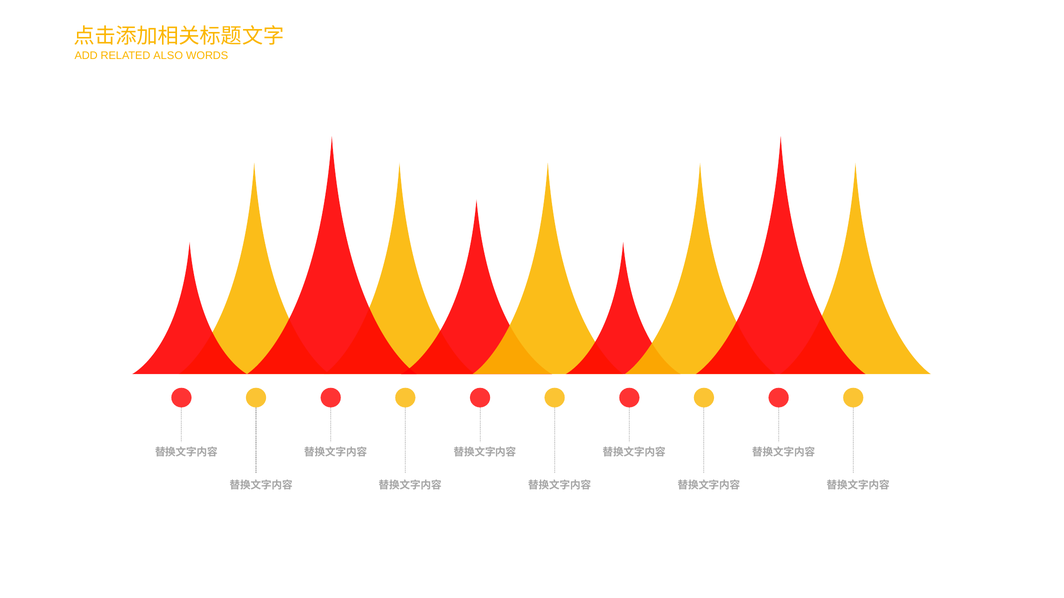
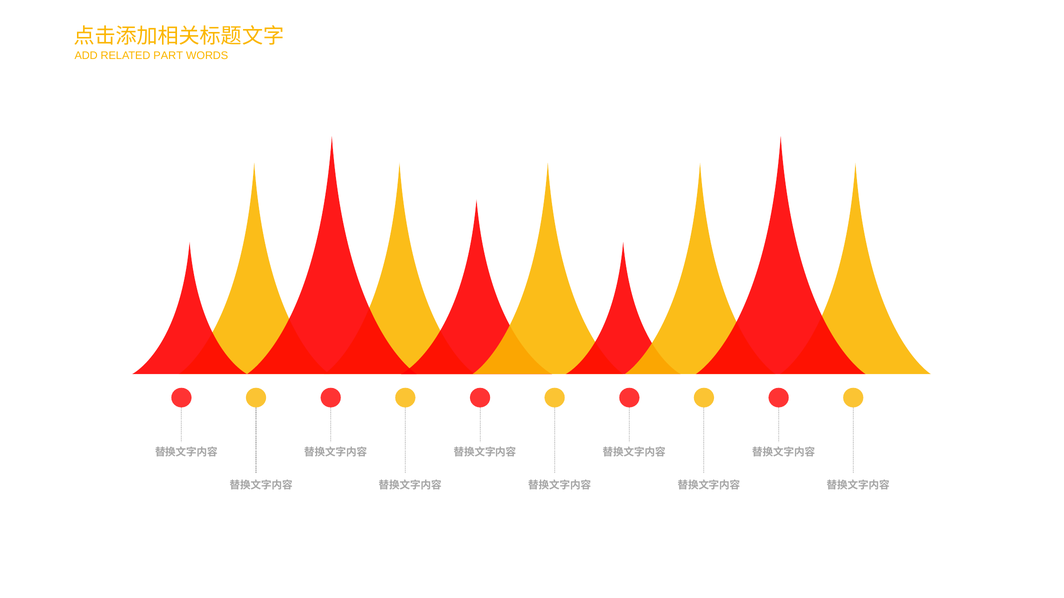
ALSO: ALSO -> PART
